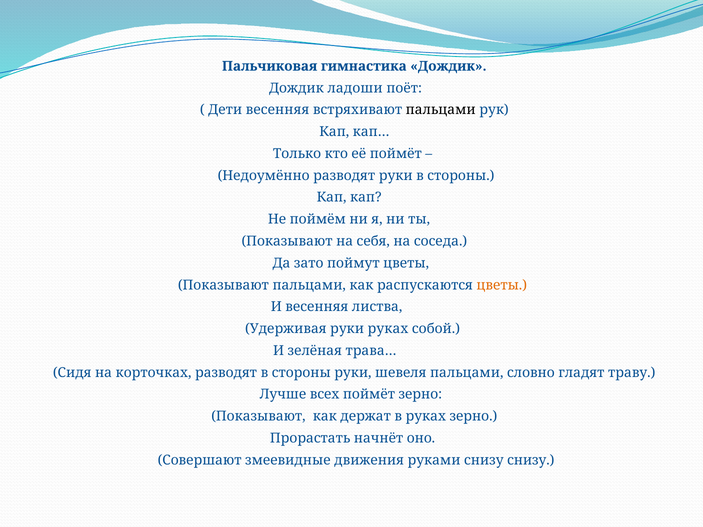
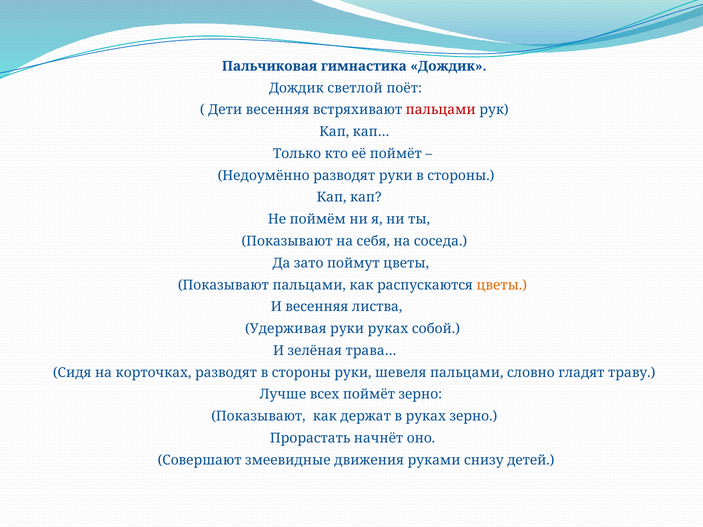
ладоши: ладоши -> светлой
пальцами at (441, 110) colour: black -> red
снизу снизу: снизу -> детей
